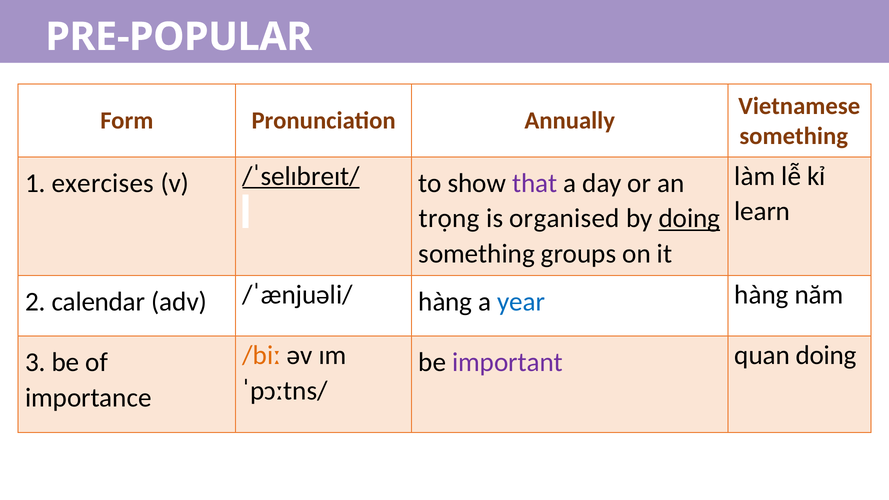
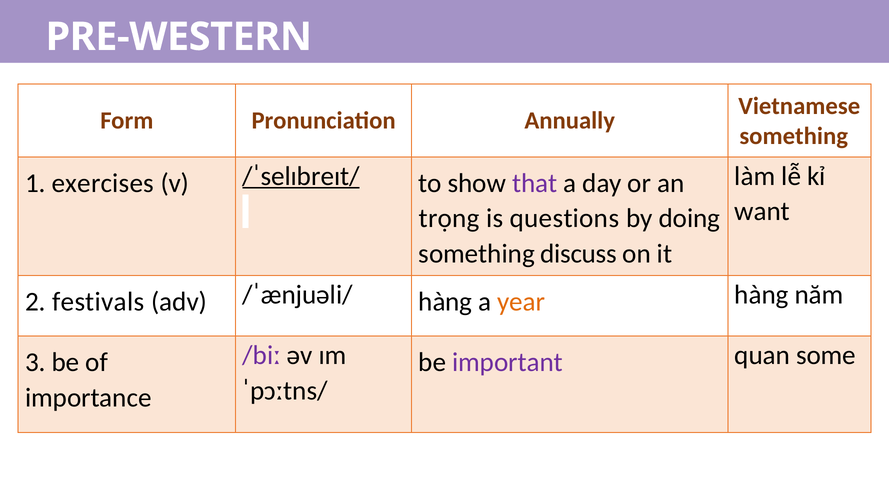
PRE-POPULAR: PRE-POPULAR -> PRE-WESTERN
learn: learn -> want
organised: organised -> questions
doing at (689, 219) underline: present -> none
groups: groups -> discuss
calendar: calendar -> festivals
year colour: blue -> orange
/biː colour: orange -> purple
quan doing: doing -> some
